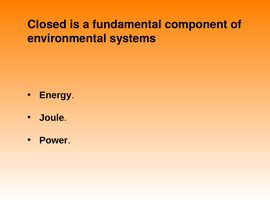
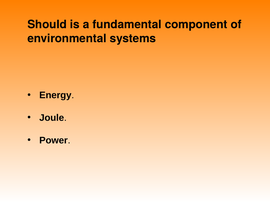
Closed: Closed -> Should
